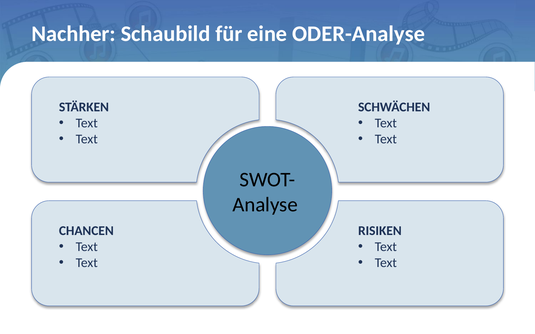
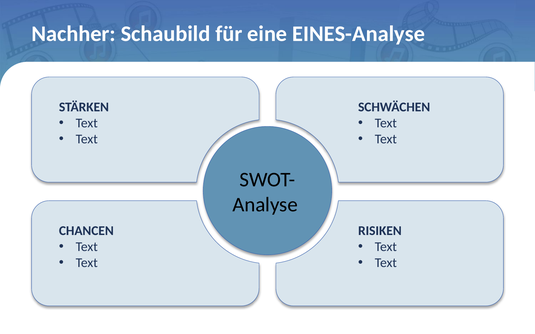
ODER-Analyse: ODER-Analyse -> EINES-Analyse
